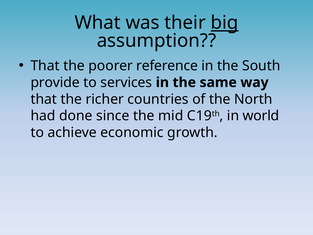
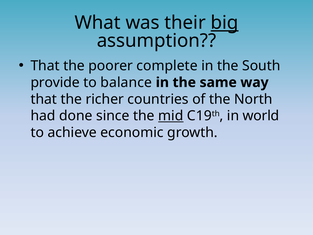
reference: reference -> complete
services: services -> balance
mid underline: none -> present
